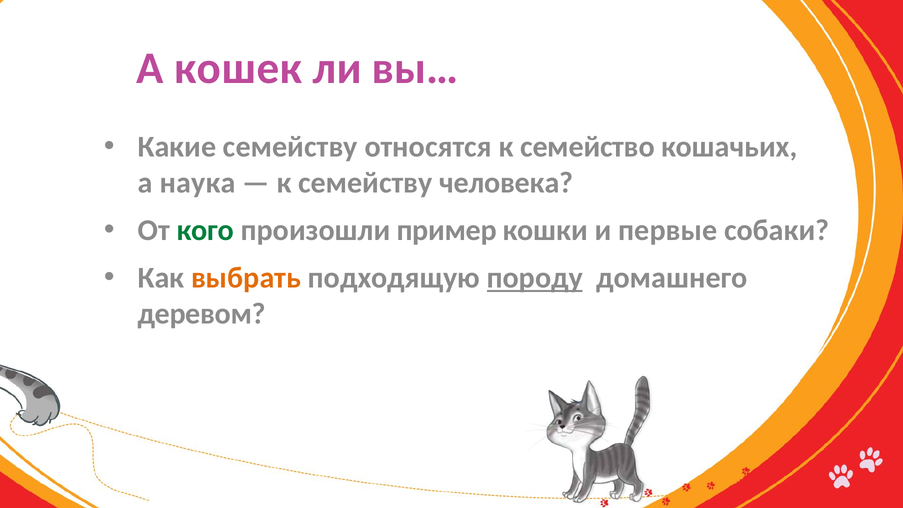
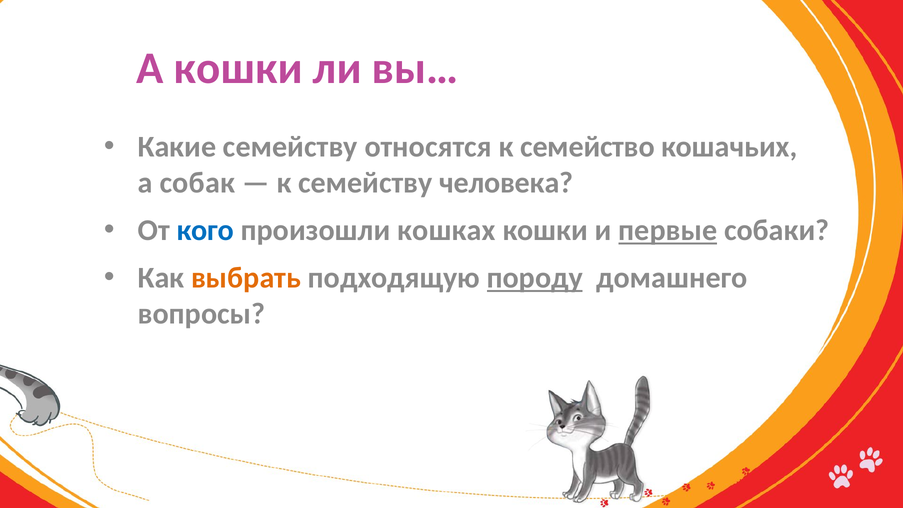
А кошек: кошек -> кошки
наука: наука -> собак
кого colour: green -> blue
пример: пример -> кошках
первые underline: none -> present
деревом: деревом -> вопросы
